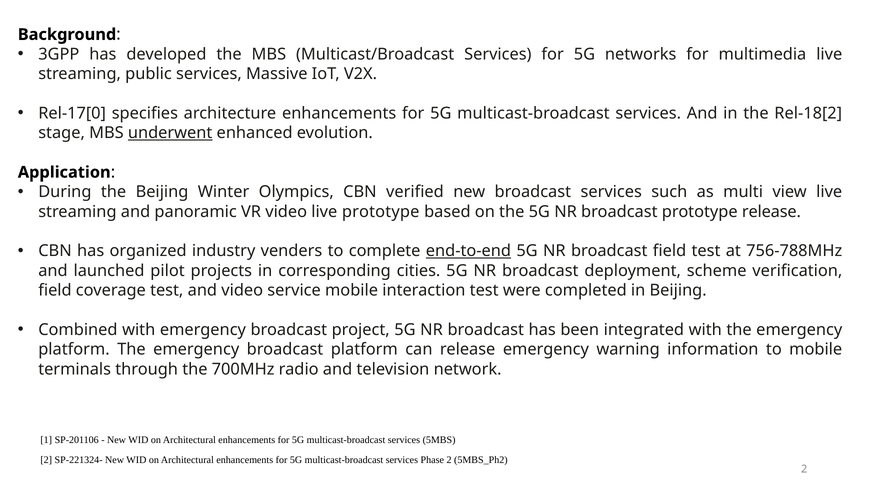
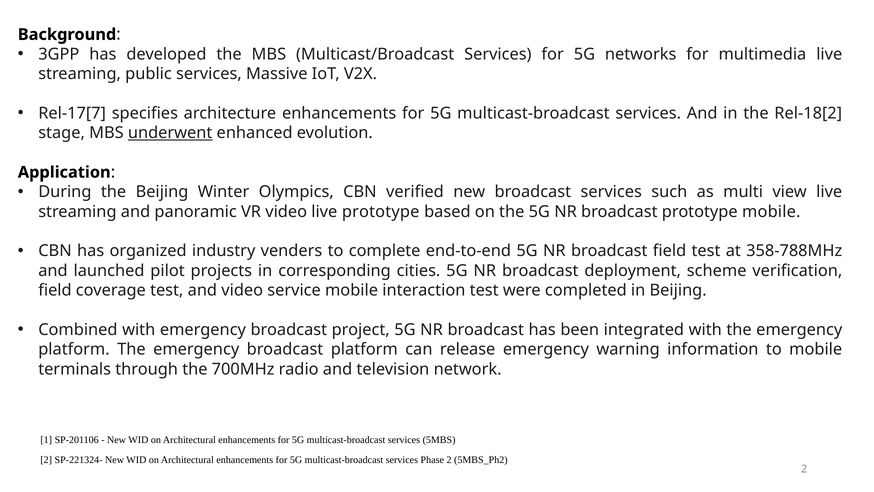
Rel-17[0: Rel-17[0 -> Rel-17[7
prototype release: release -> mobile
end-to-end underline: present -> none
756-788MHz: 756-788MHz -> 358-788MHz
